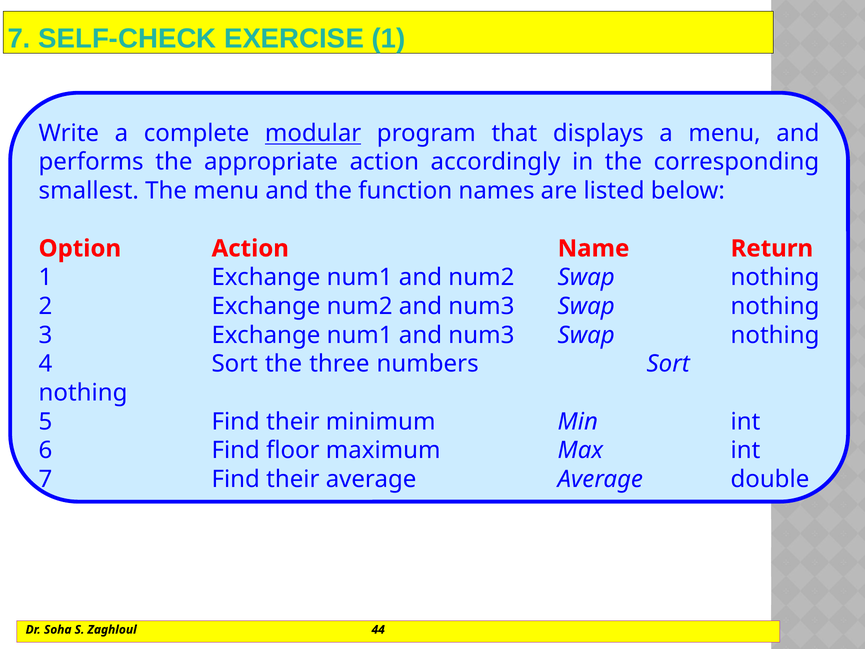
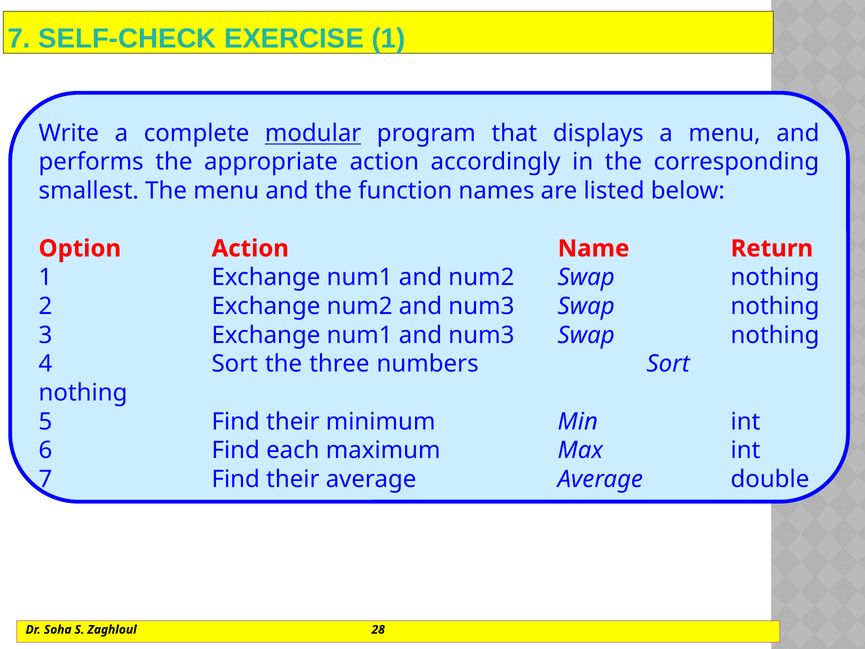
floor: floor -> each
44: 44 -> 28
